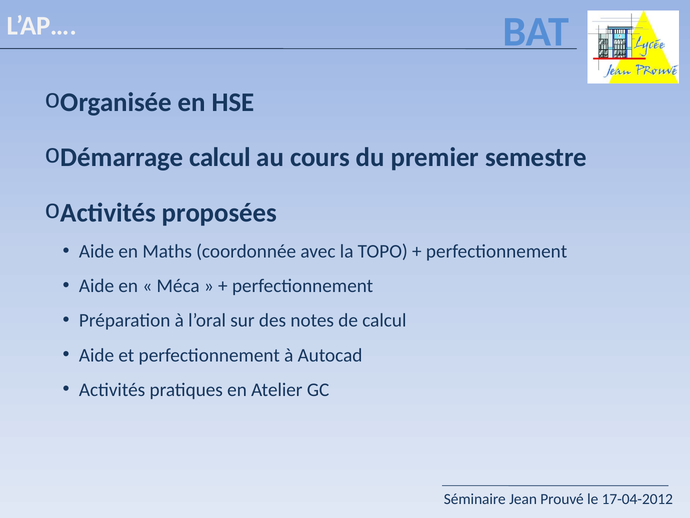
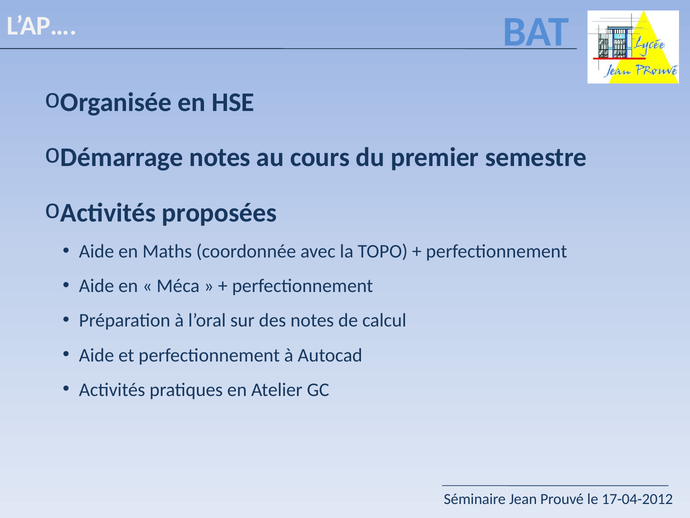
Démarrage calcul: calcul -> notes
